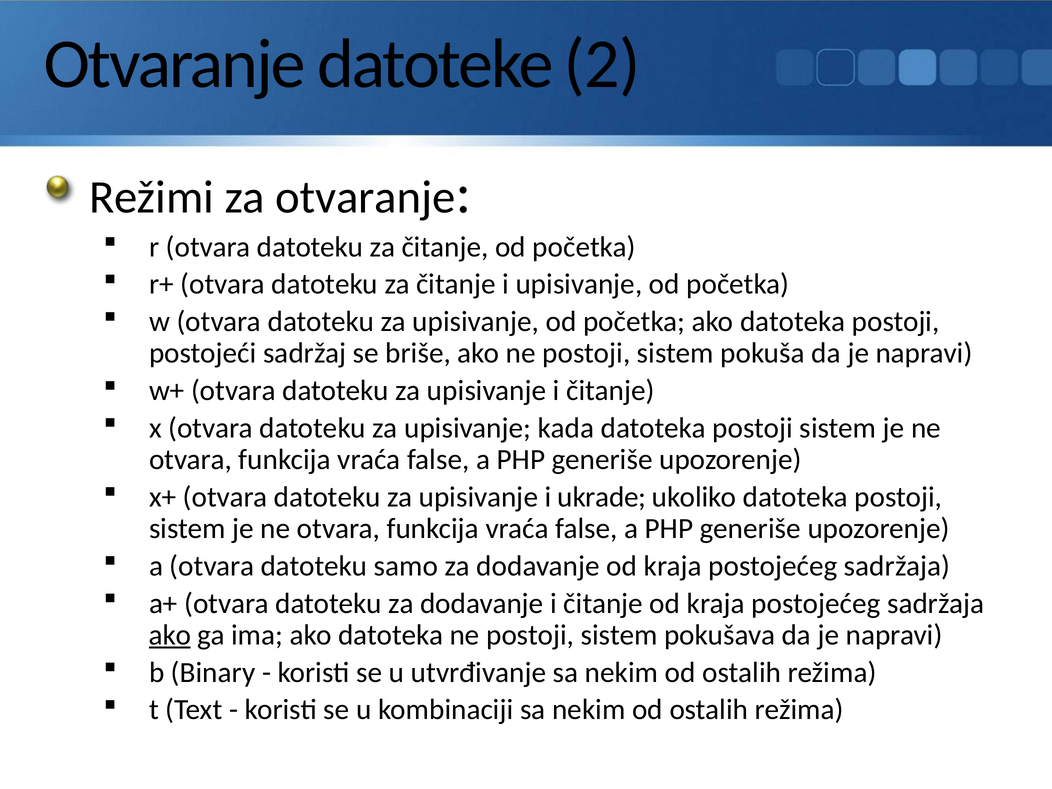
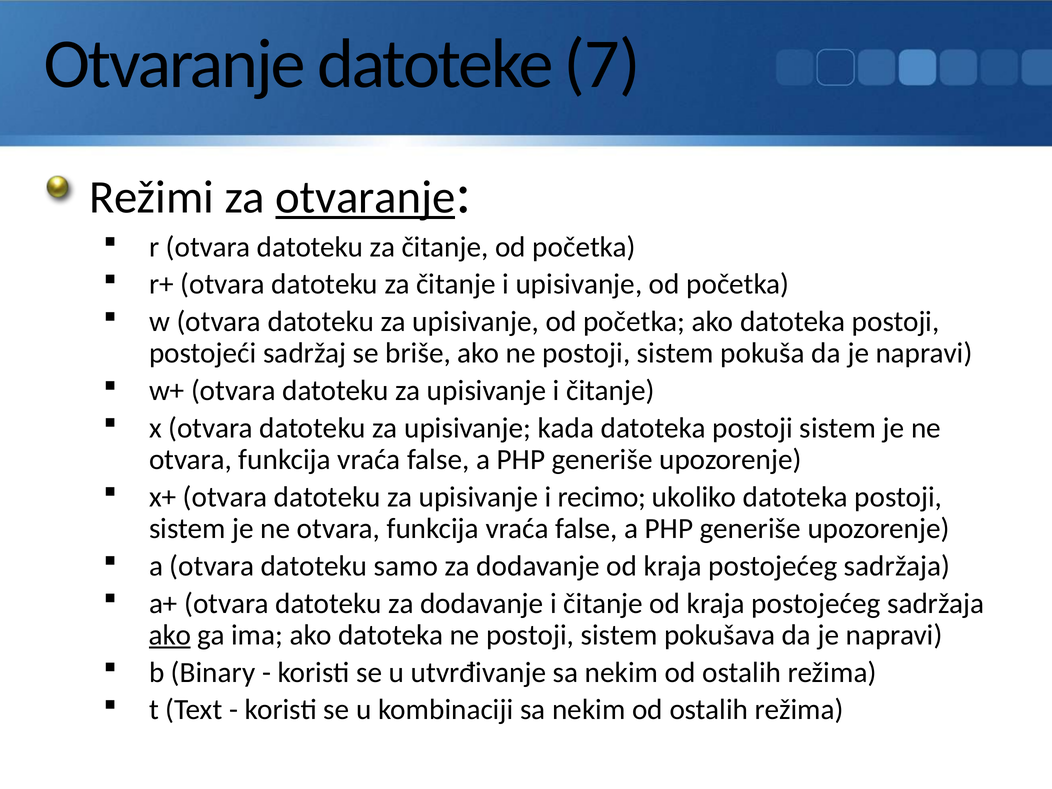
2: 2 -> 7
otvaranje at (365, 197) underline: none -> present
ukrade: ukrade -> recimo
